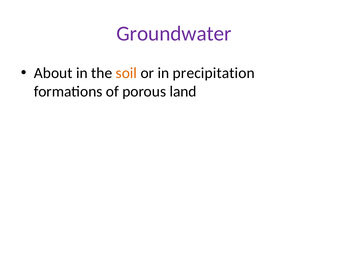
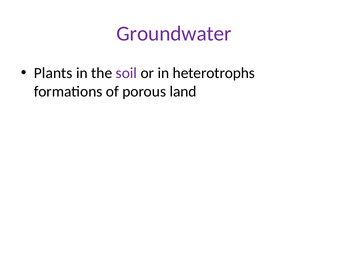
About: About -> Plants
soil colour: orange -> purple
precipitation: precipitation -> heterotrophs
